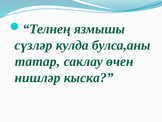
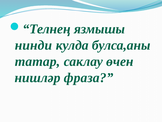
сүзләр: сүзләр -> нинди
кыска: кыска -> фраза
